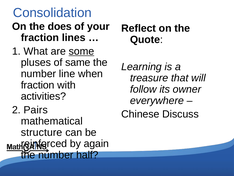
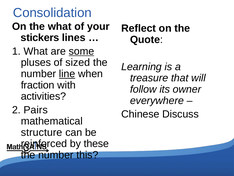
the does: does -> what
fraction at (40, 38): fraction -> stickers
same: same -> sized
line underline: none -> present
again: again -> these
half: half -> this
